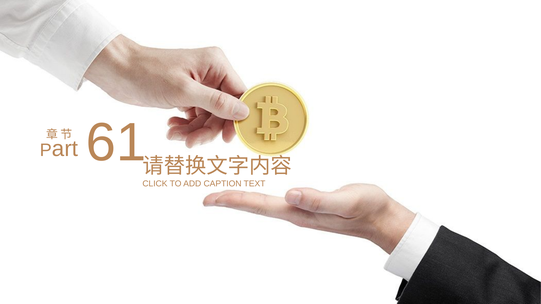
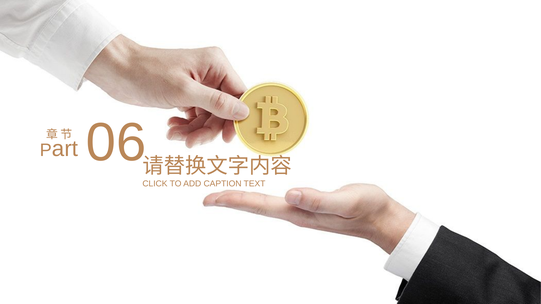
61: 61 -> 06
